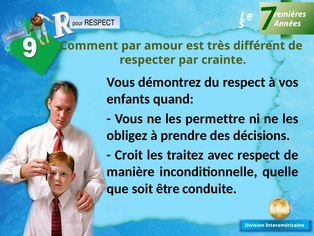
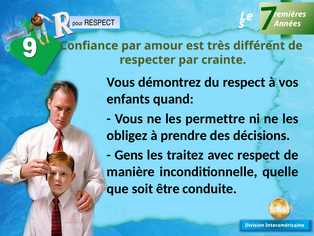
Comment: Comment -> Confiance
Croit: Croit -> Gens
